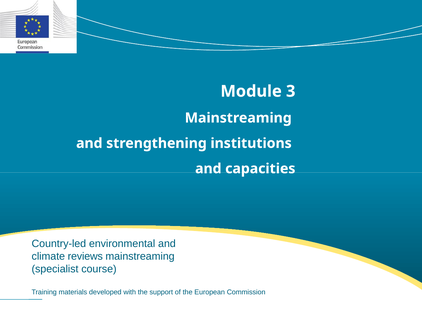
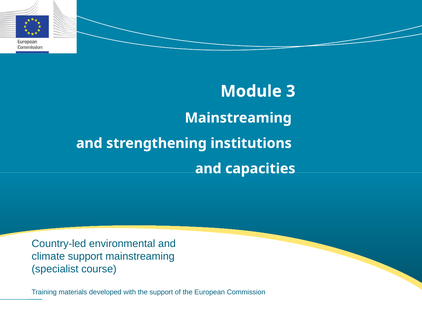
climate reviews: reviews -> support
